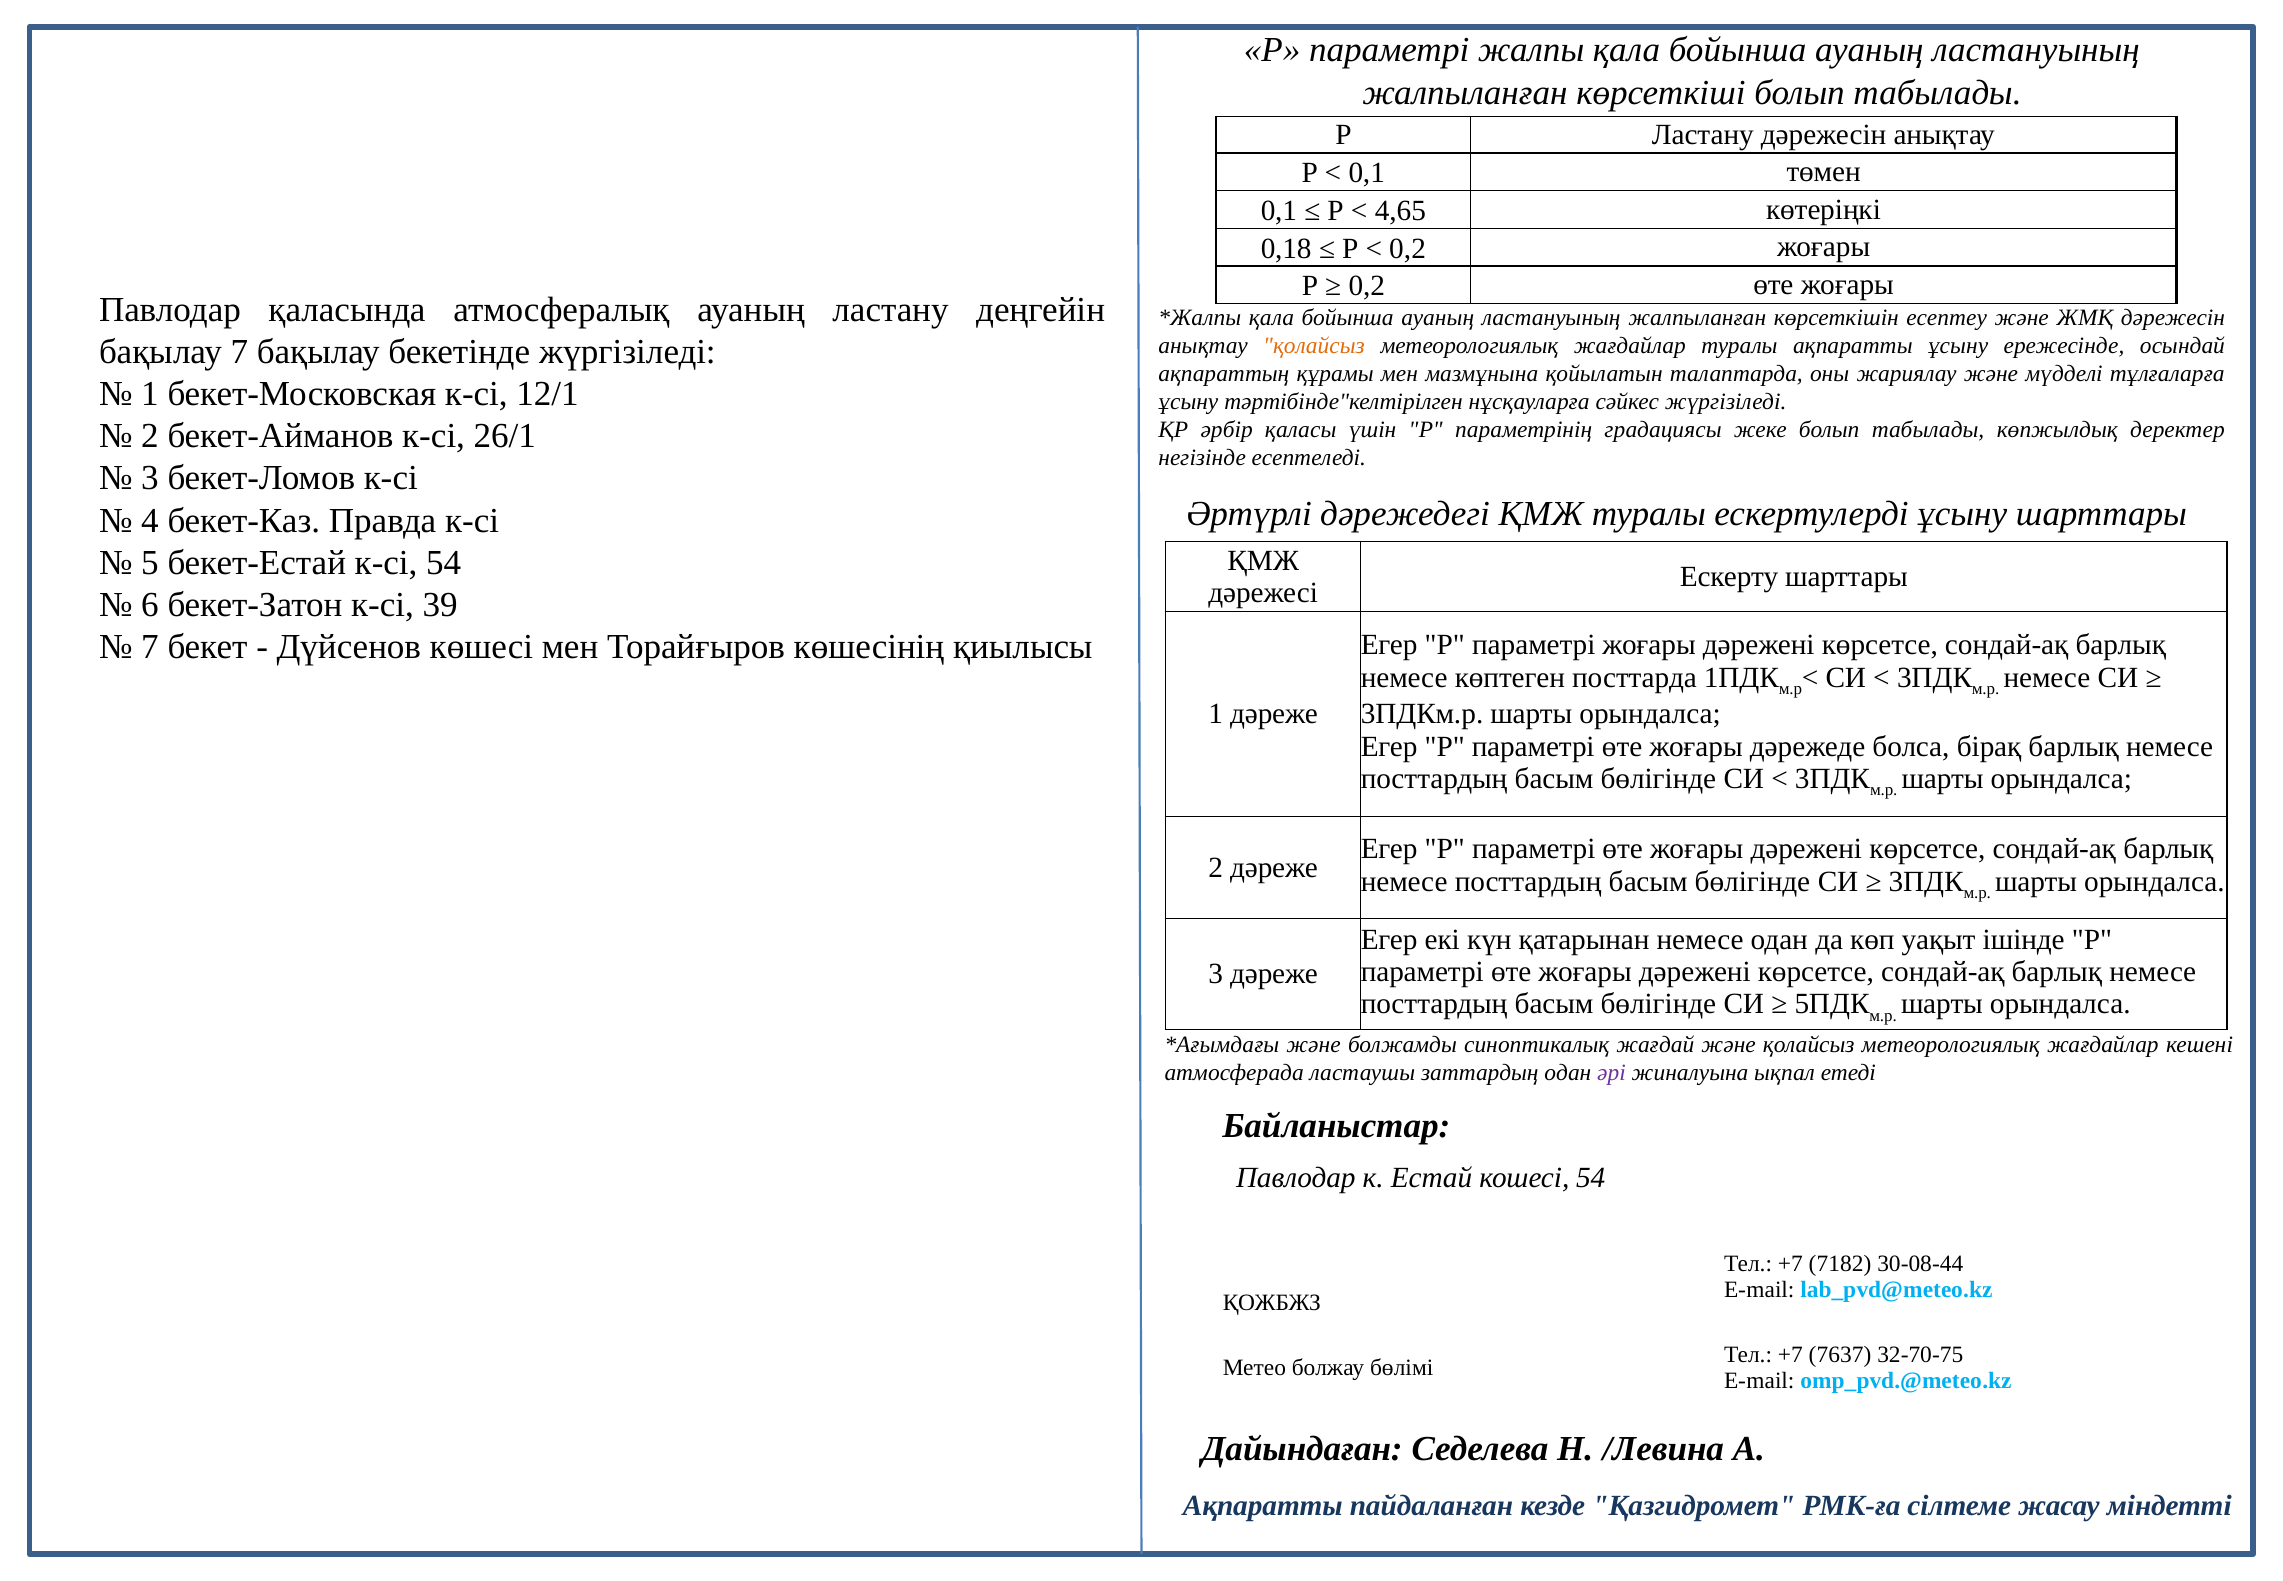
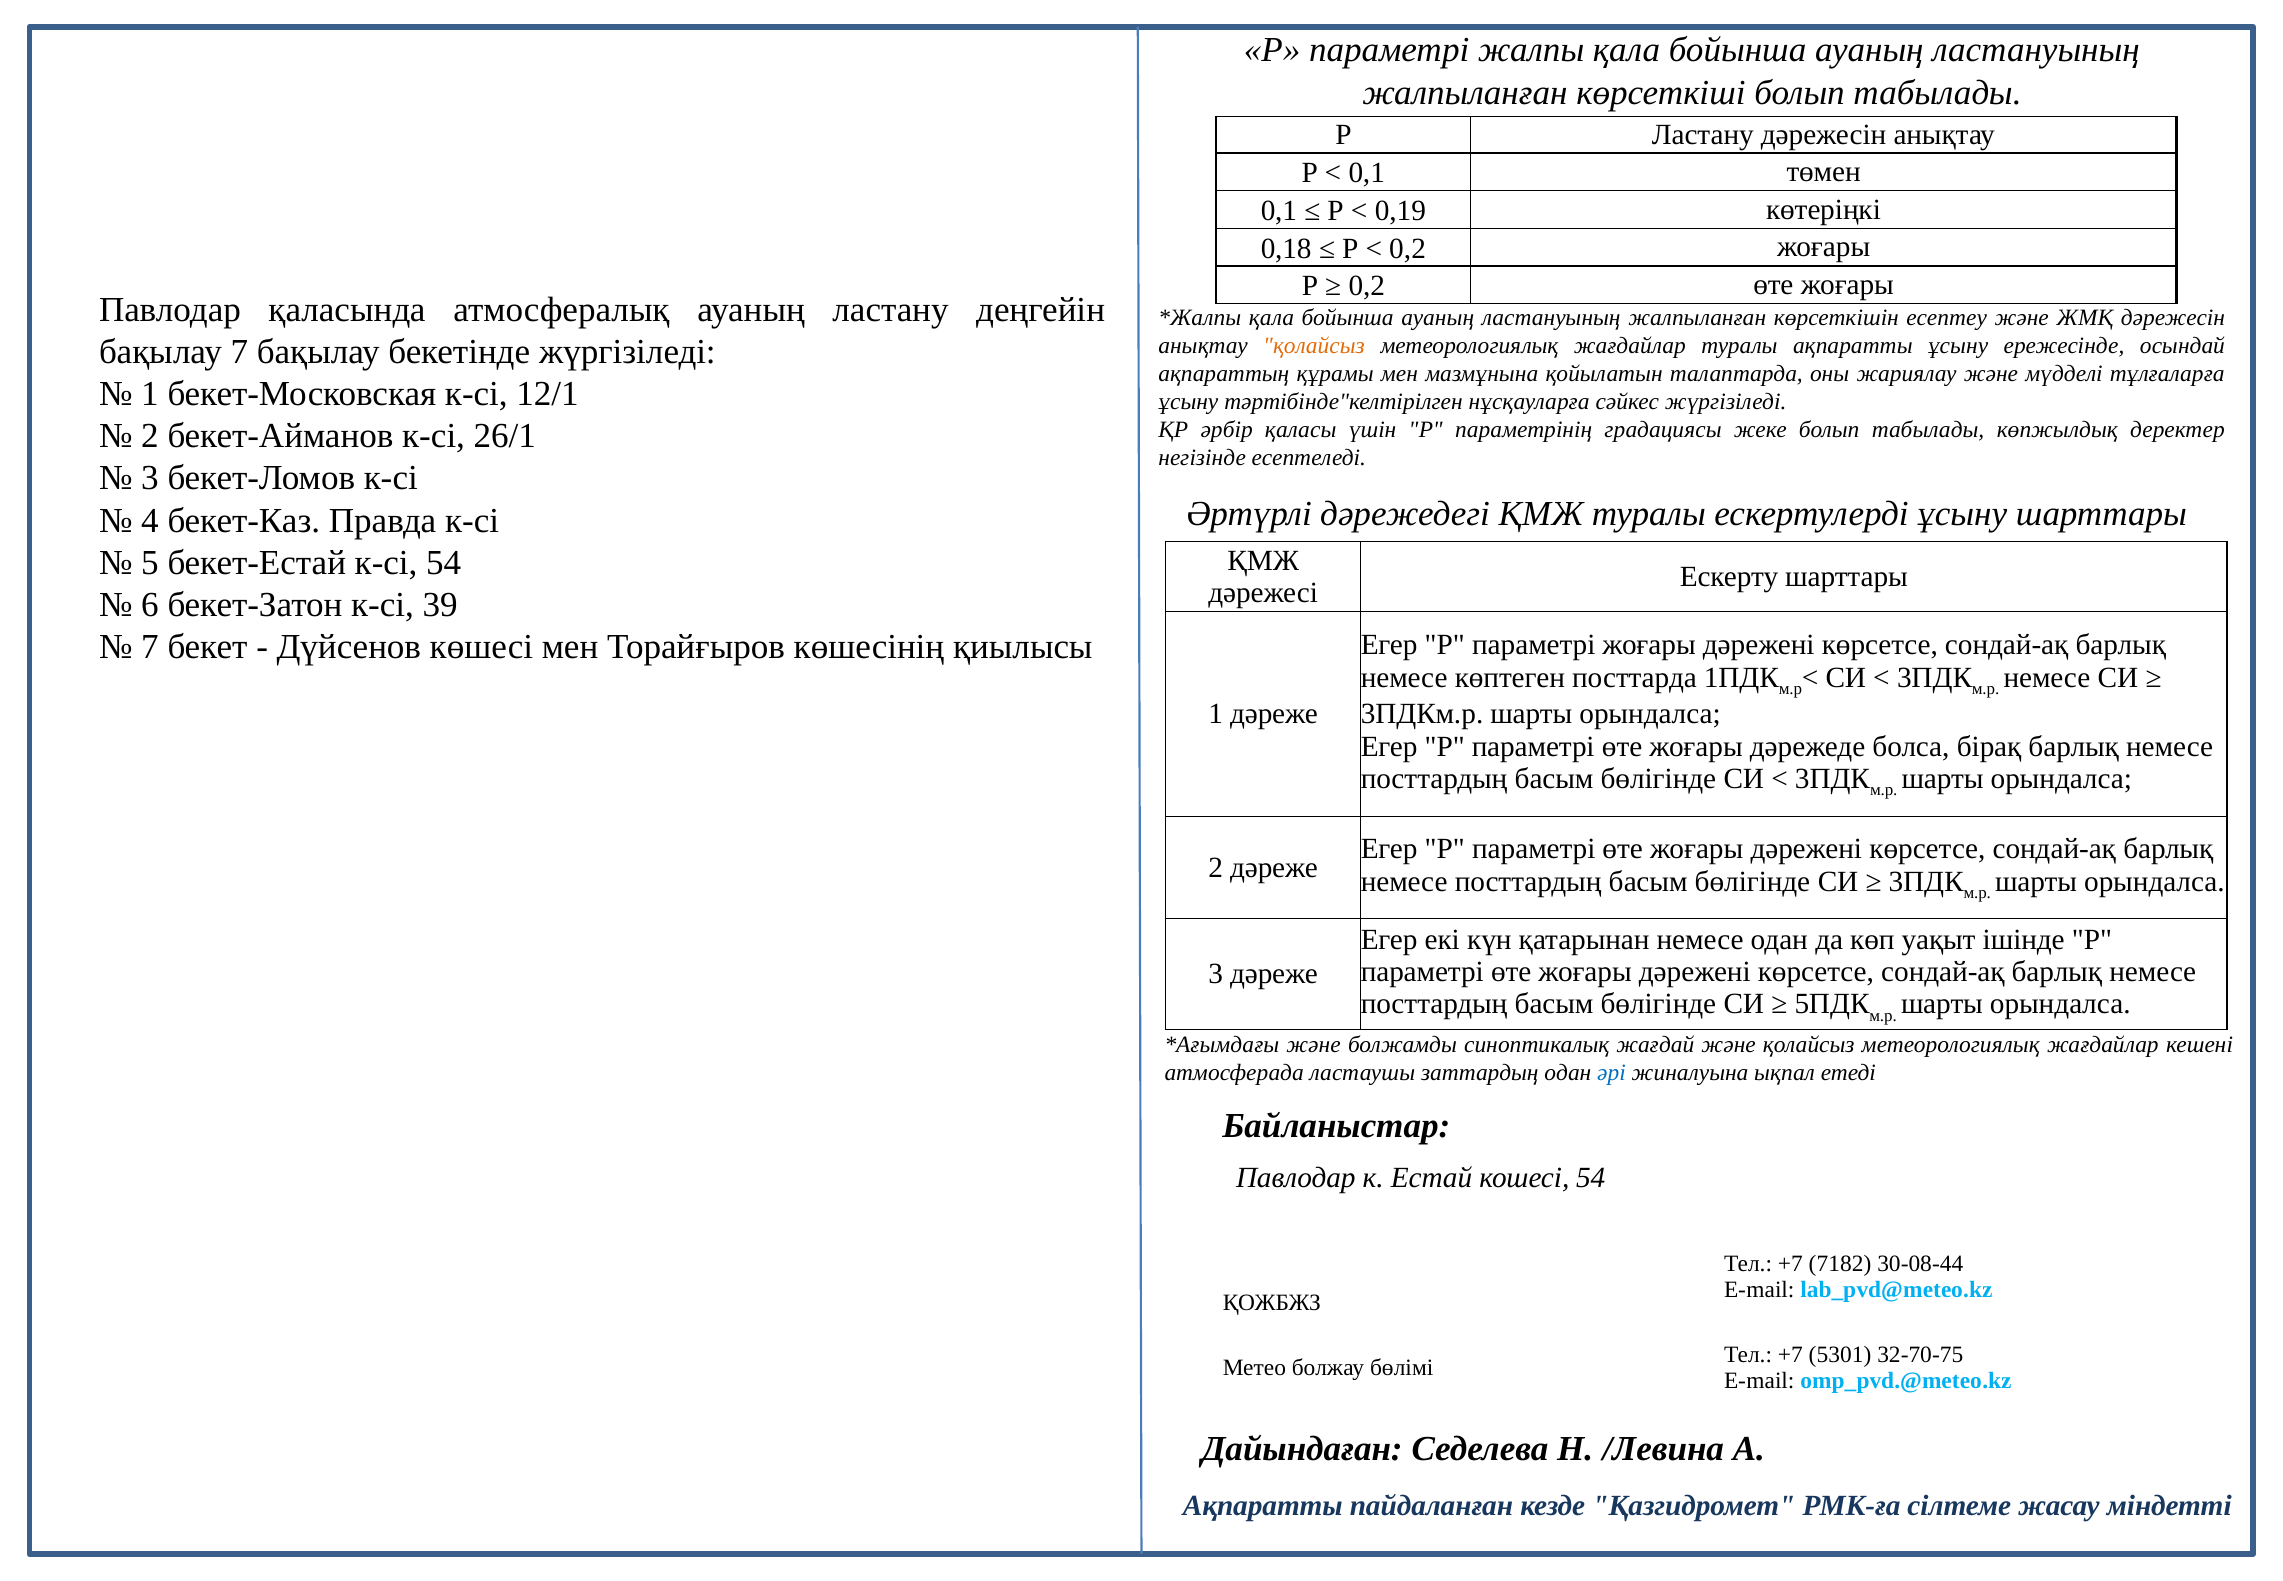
4,65: 4,65 -> 0,19
әрі colour: purple -> blue
7637: 7637 -> 5301
